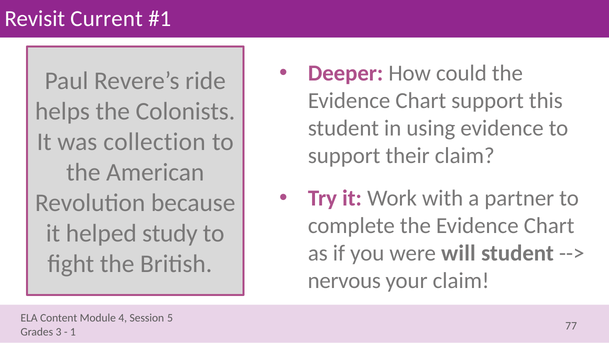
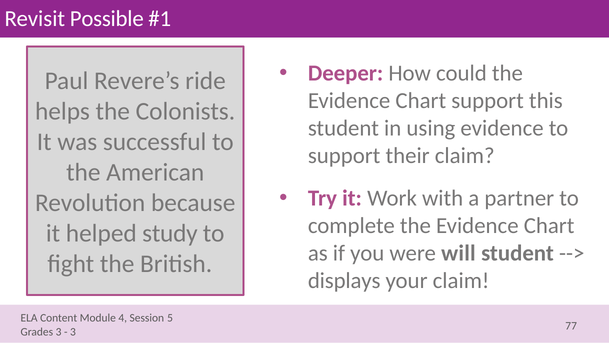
Current: Current -> Possible
collection: collection -> successful
nervous: nervous -> displays
1 at (73, 331): 1 -> 3
